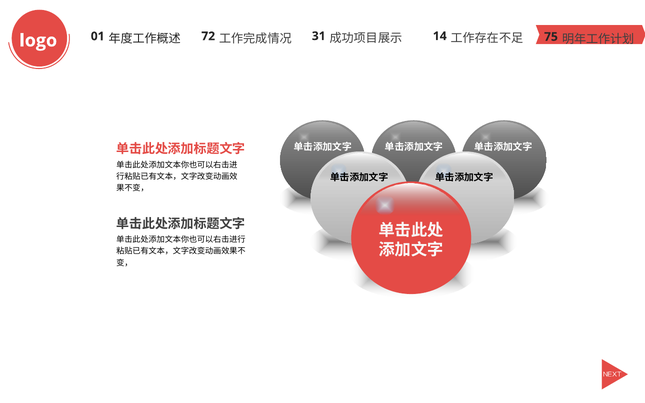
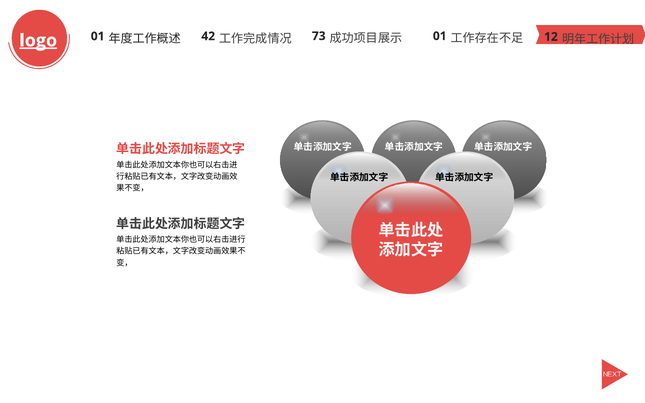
logo underline: none -> present
72: 72 -> 42
31: 31 -> 73
14 at (440, 36): 14 -> 01
75: 75 -> 12
